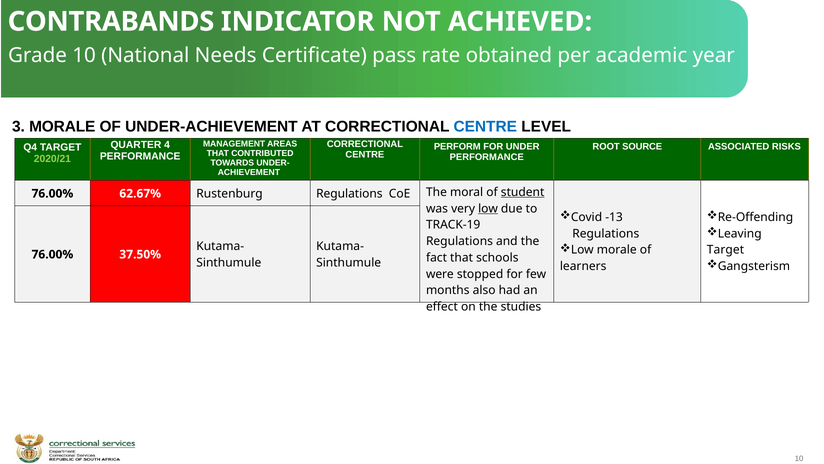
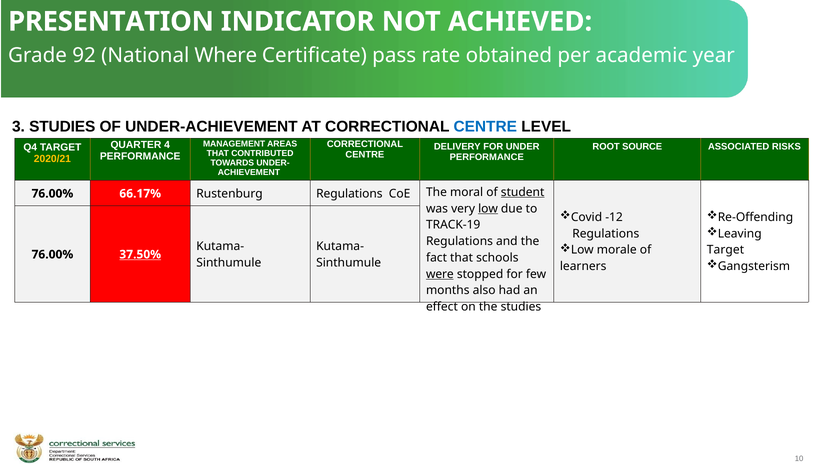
CONTRABANDS: CONTRABANDS -> PRESENTATION
Grade 10: 10 -> 92
Needs: Needs -> Where
3 MORALE: MORALE -> STUDIES
PERFORM: PERFORM -> DELIVERY
2020/21 colour: light green -> yellow
62.67%: 62.67% -> 66.17%
-13: -13 -> -12
37.50% underline: none -> present
were underline: none -> present
